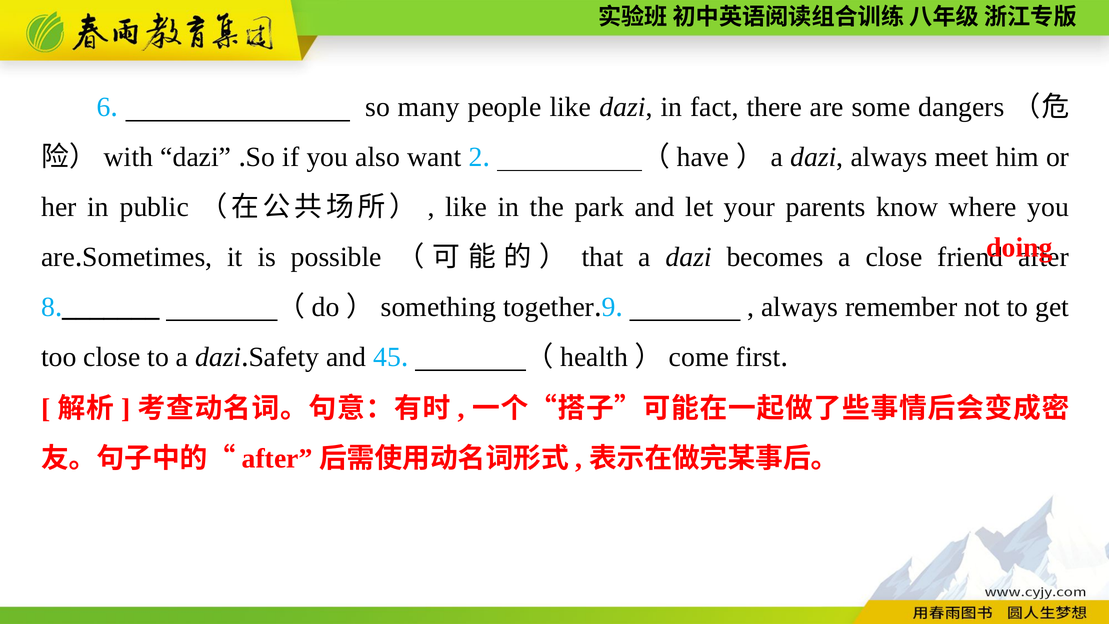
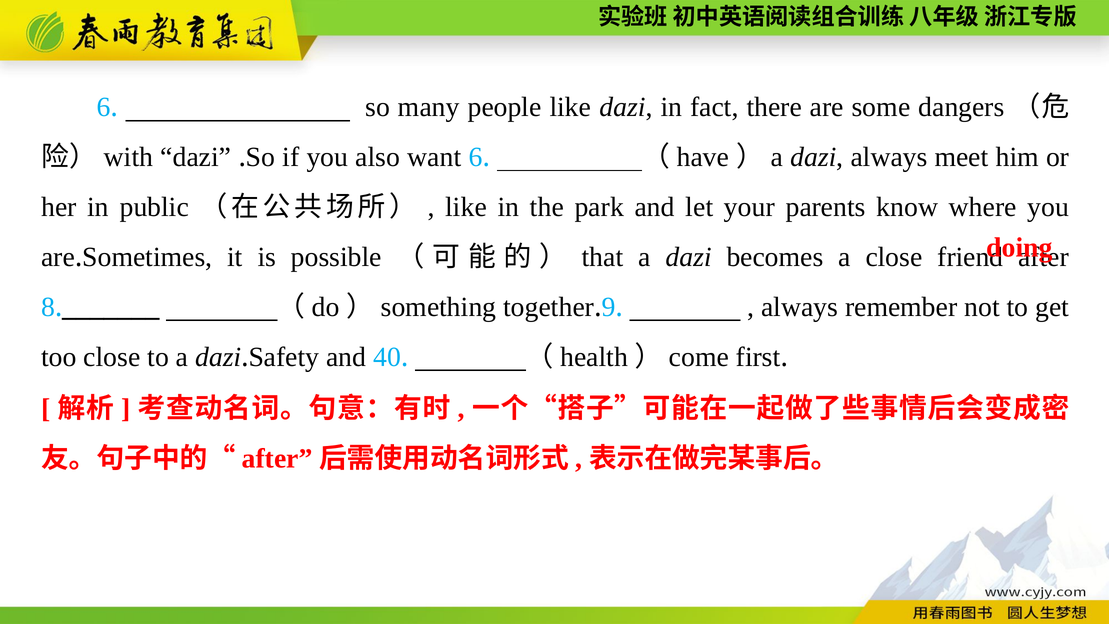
want 2: 2 -> 6
45: 45 -> 40
